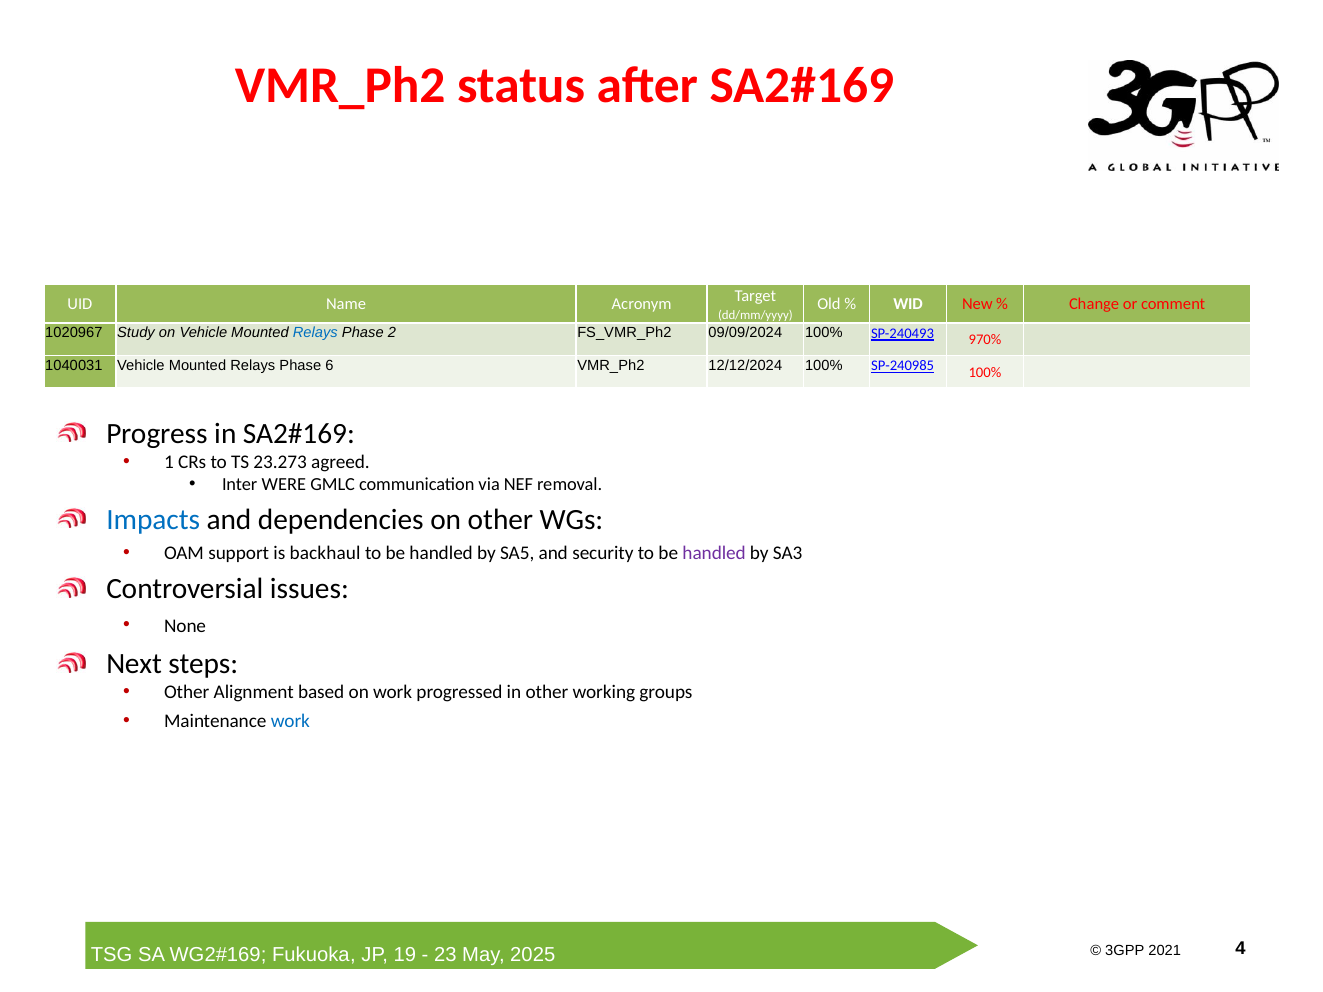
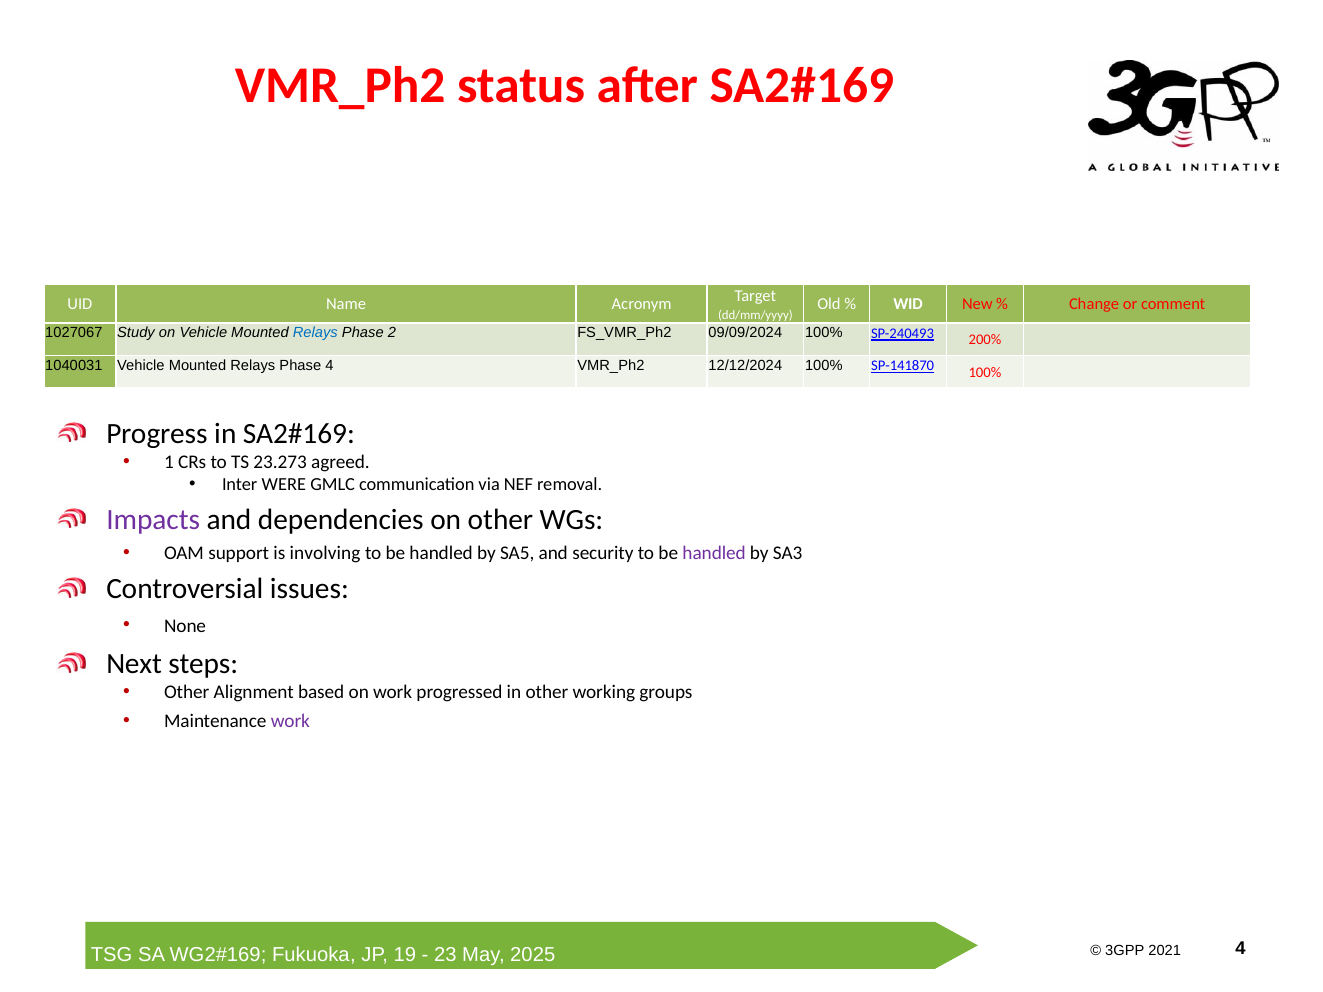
1020967: 1020967 -> 1027067
970%: 970% -> 200%
Phase 6: 6 -> 4
SP-240985: SP-240985 -> SP-141870
Impacts colour: blue -> purple
backhaul: backhaul -> involving
work at (290, 721) colour: blue -> purple
